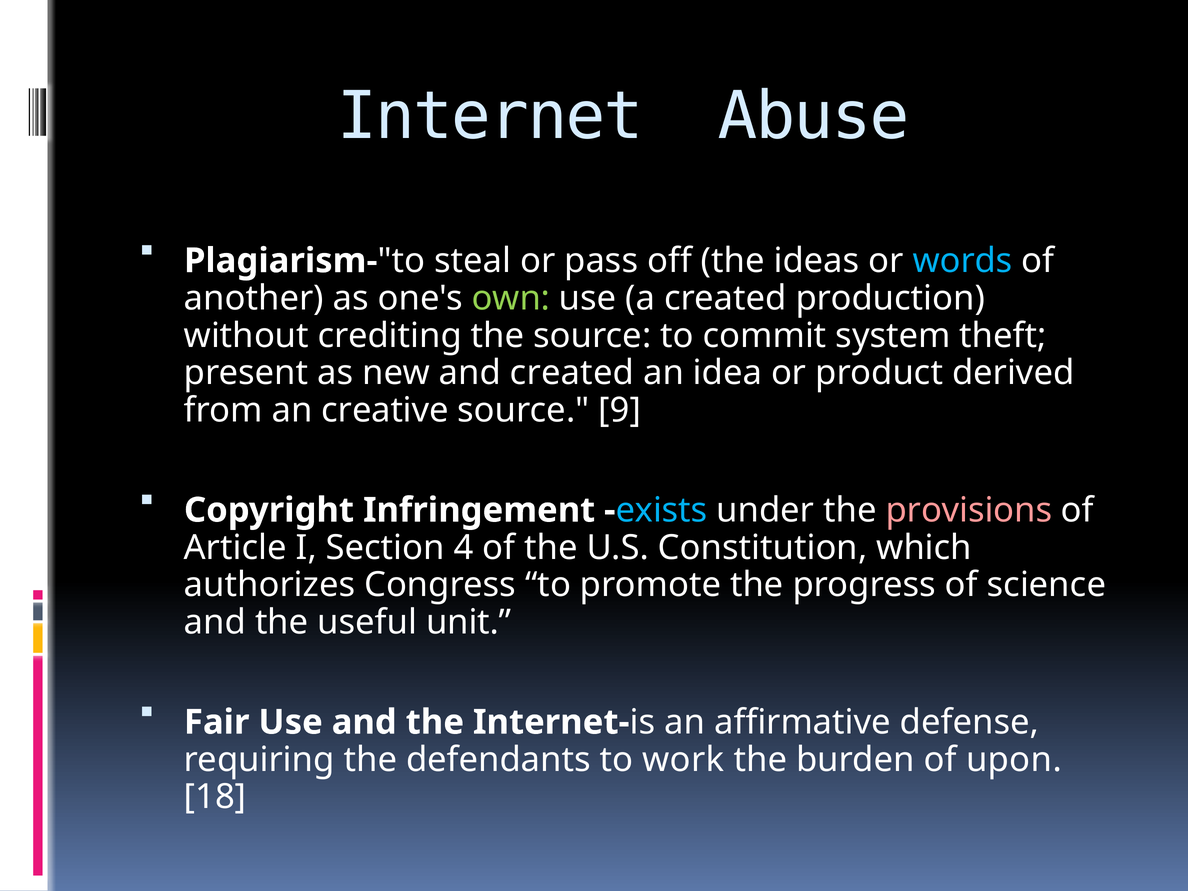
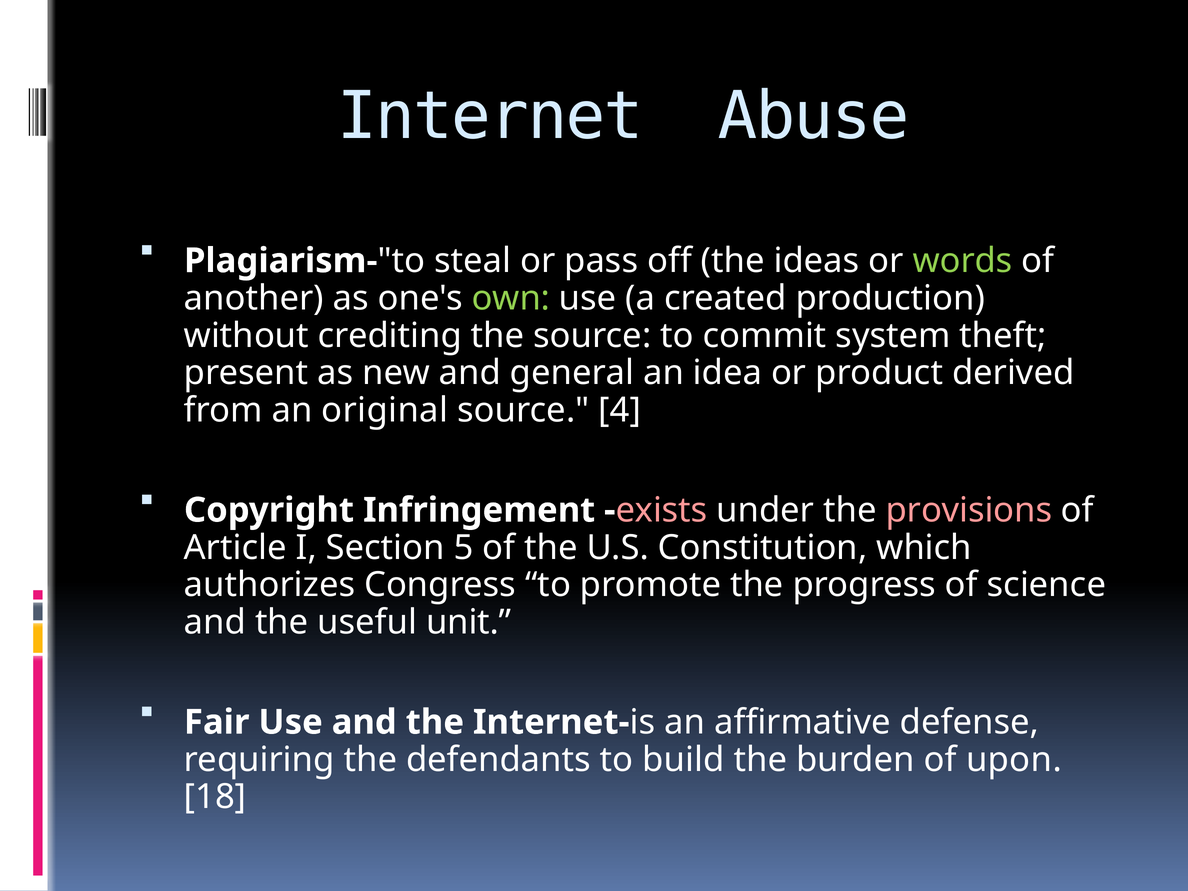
words colour: light blue -> light green
and created: created -> general
creative: creative -> original
9: 9 -> 4
exists colour: light blue -> pink
4: 4 -> 5
work: work -> build
